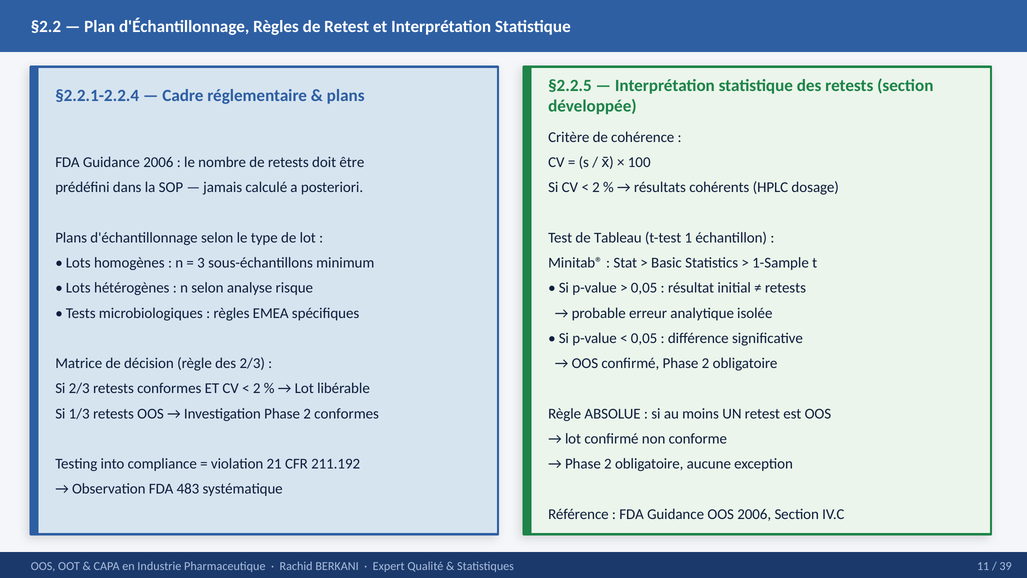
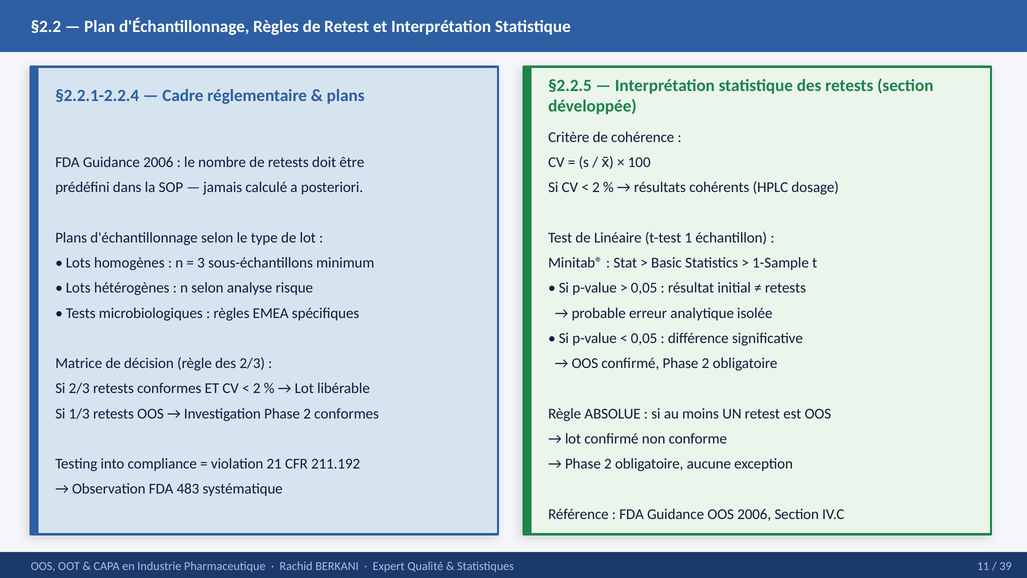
Tableau: Tableau -> Linéaire
